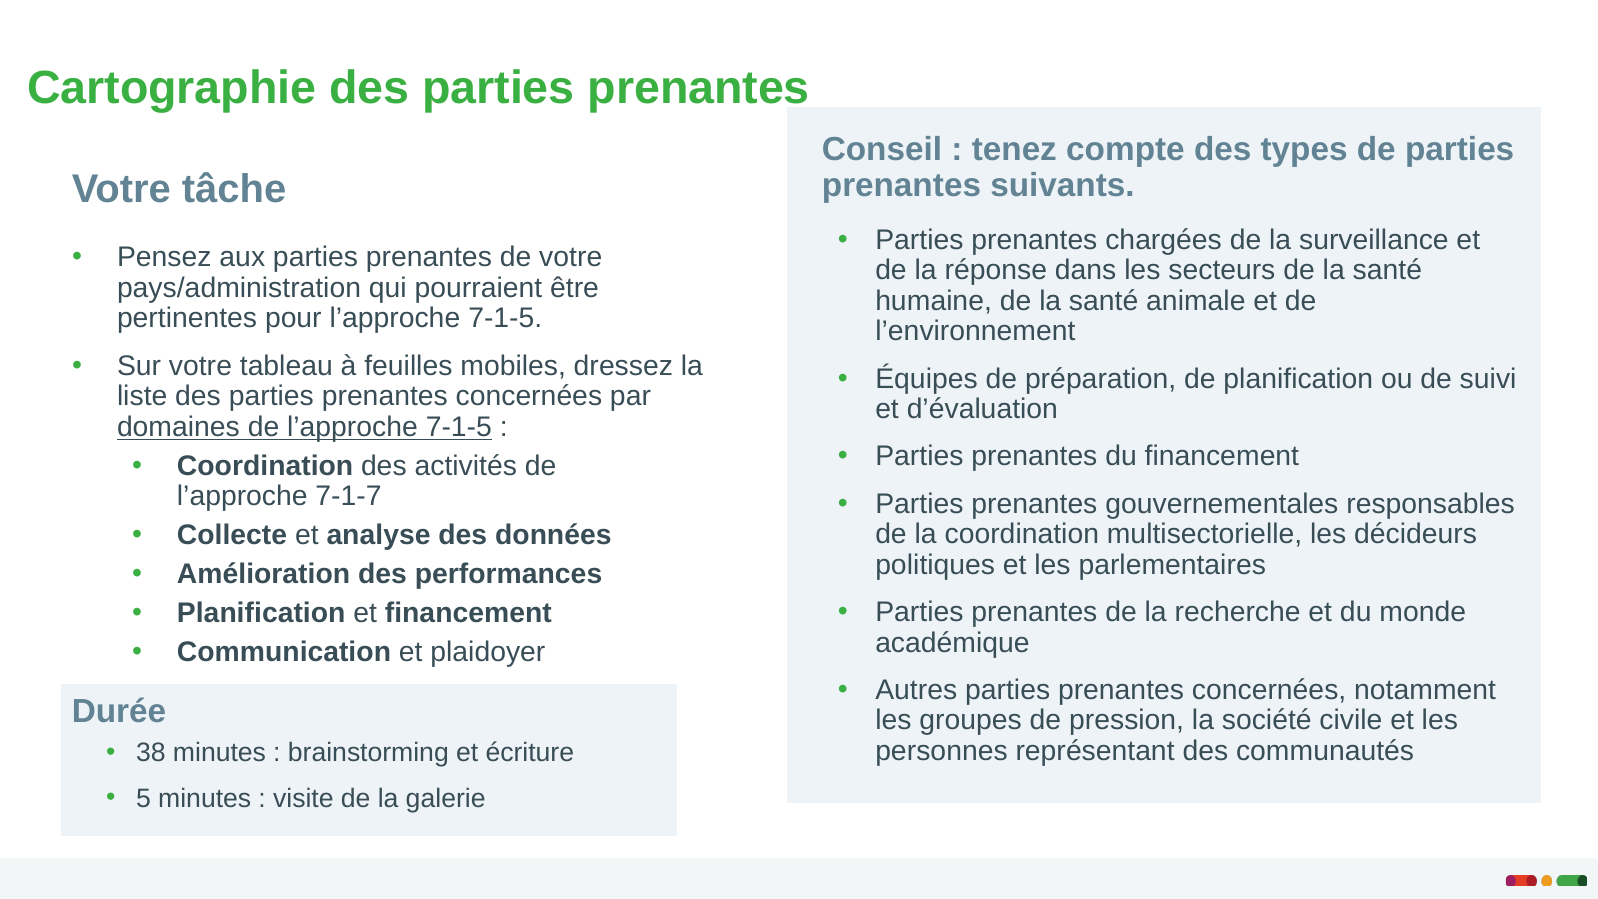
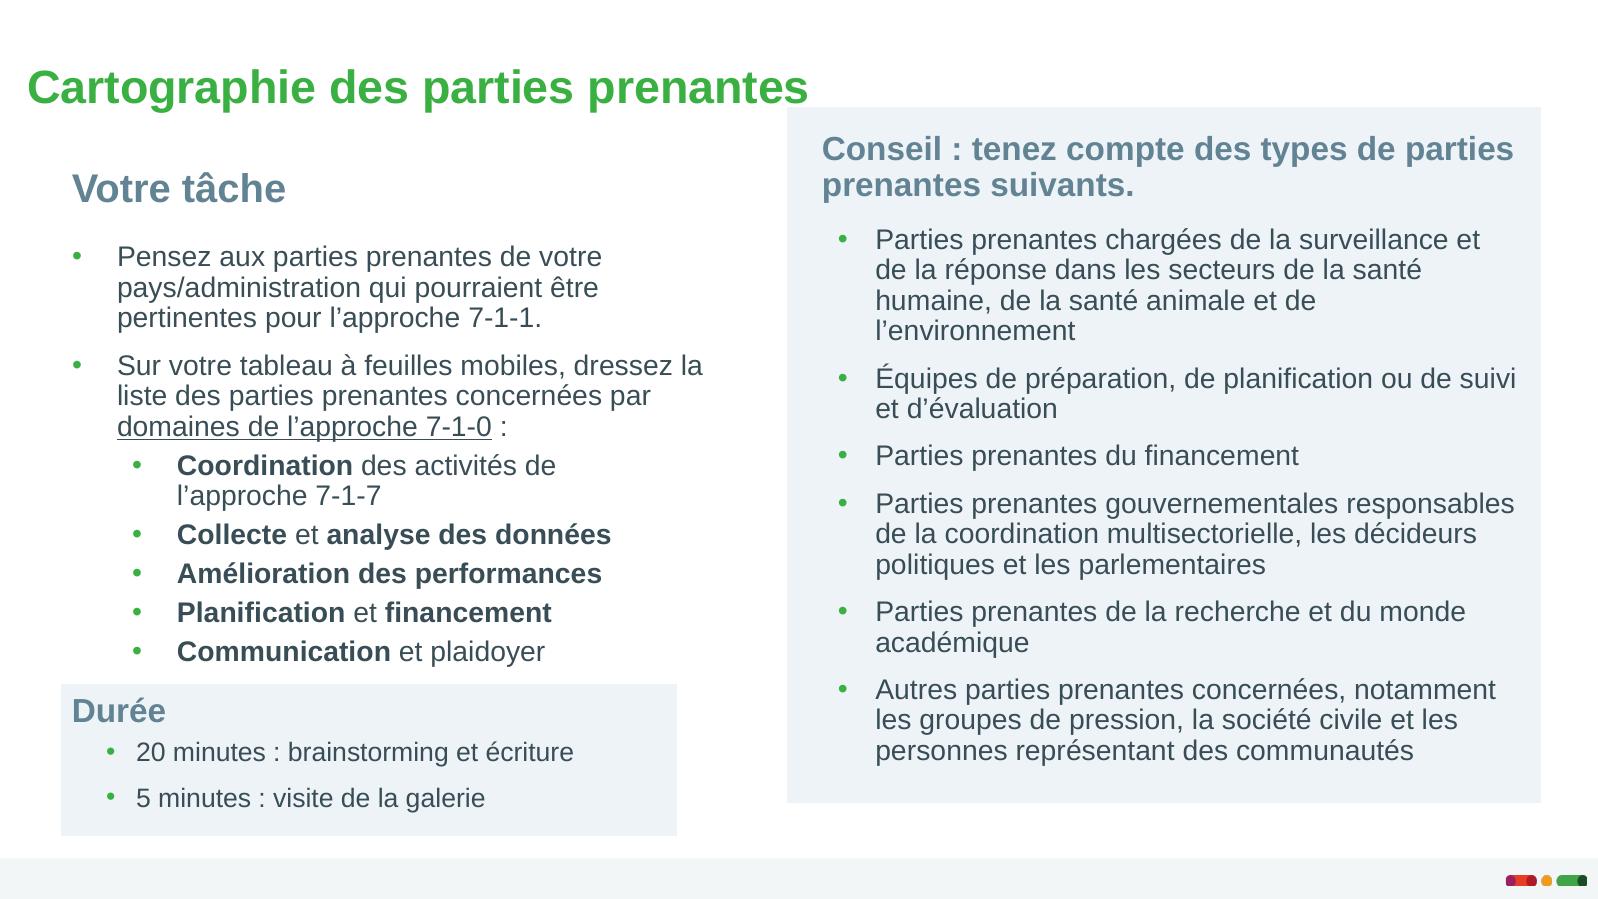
pour l’approche 7-1-5: 7-1-5 -> 7-1-1
de l’approche 7-1-5: 7-1-5 -> 7-1-0
38: 38 -> 20
